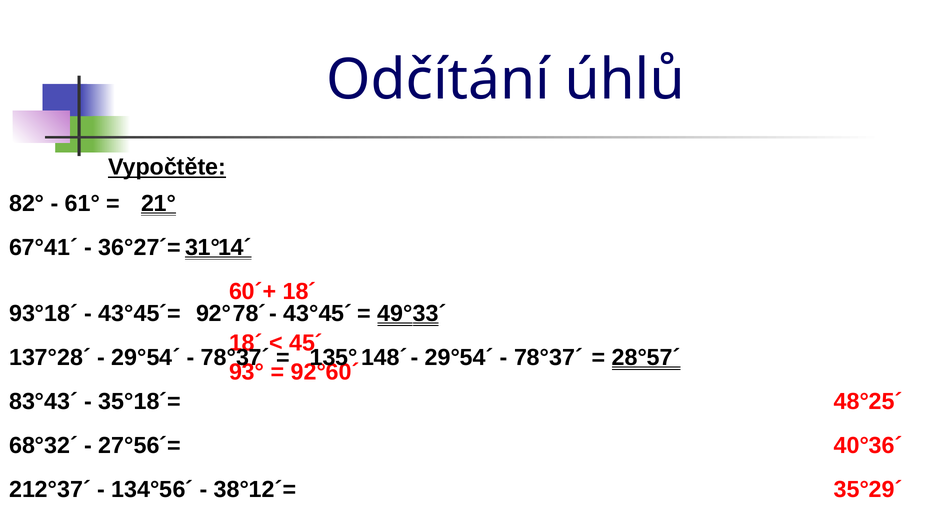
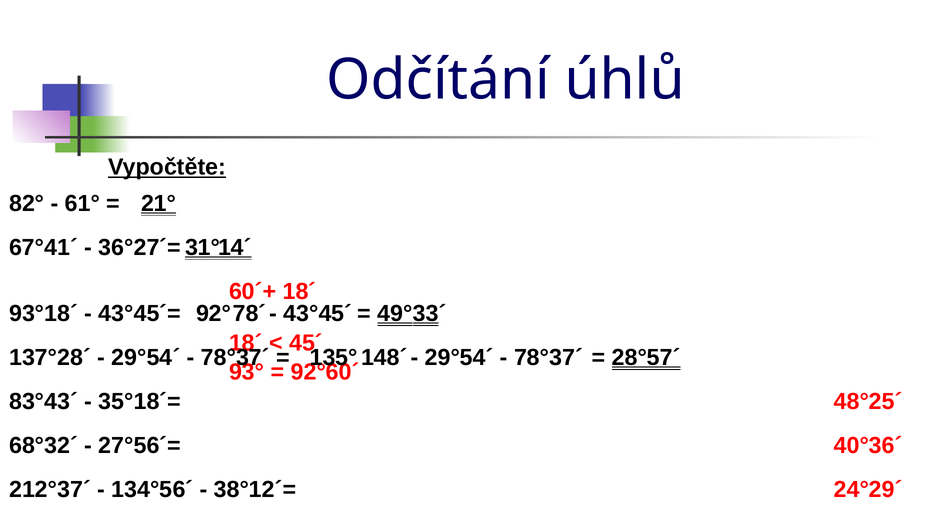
35°29´: 35°29´ -> 24°29´
